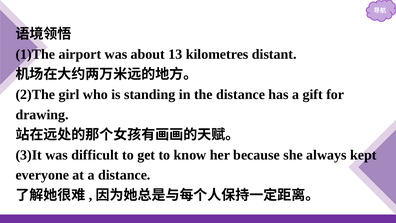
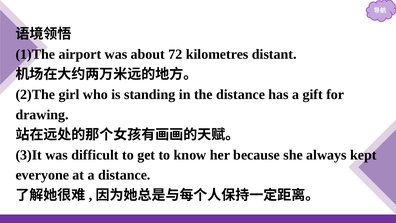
13: 13 -> 72
